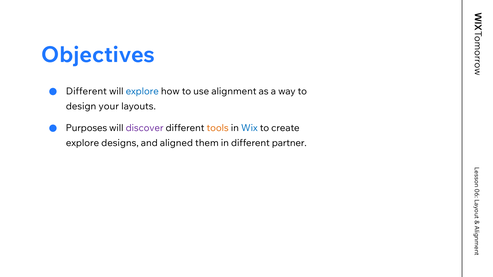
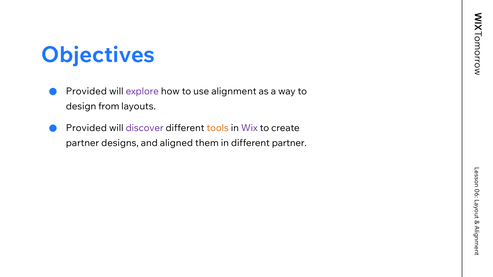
Different at (86, 91): Different -> Provided
explore at (142, 91) colour: blue -> purple
your: your -> from
Purposes at (86, 128): Purposes -> Provided
Wix colour: blue -> purple
explore at (83, 143): explore -> partner
